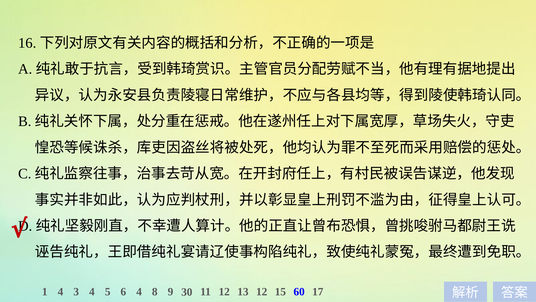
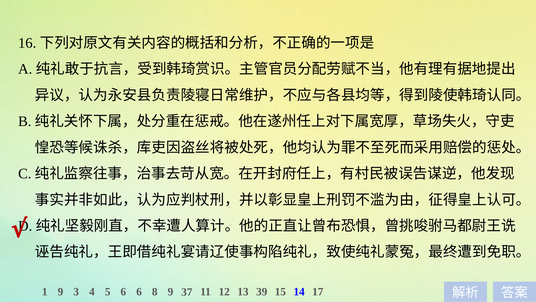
1 4: 4 -> 9
6 4: 4 -> 6
30: 30 -> 37
13 12: 12 -> 39
60: 60 -> 14
